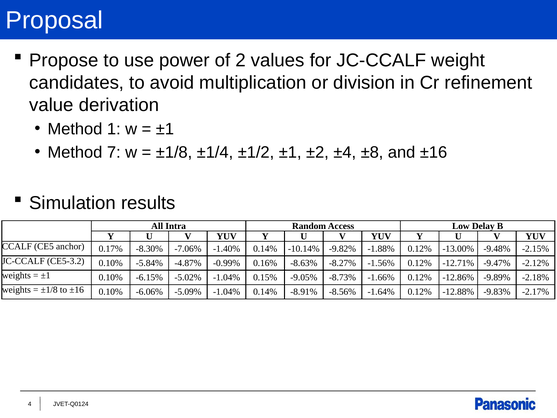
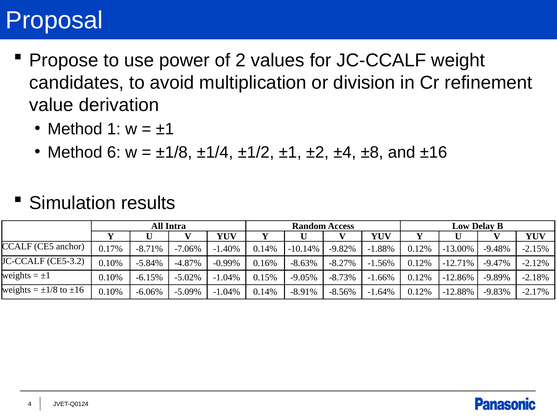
7: 7 -> 6
-8.30%: -8.30% -> -8.71%
